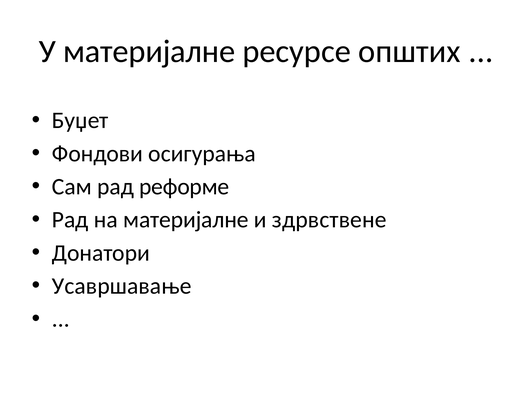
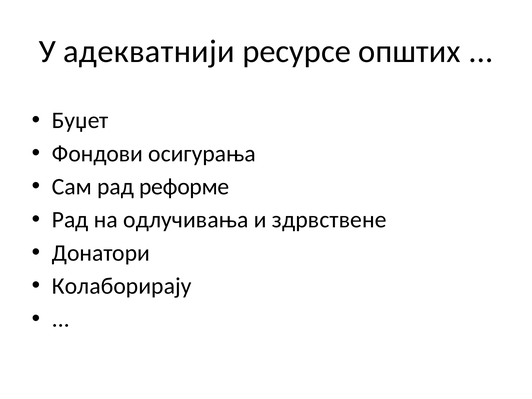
У материјалне: материјалне -> адекватнији
на материјалне: материјалне -> одлучивања
Усавршавање: Усавршавање -> Колаборирају
